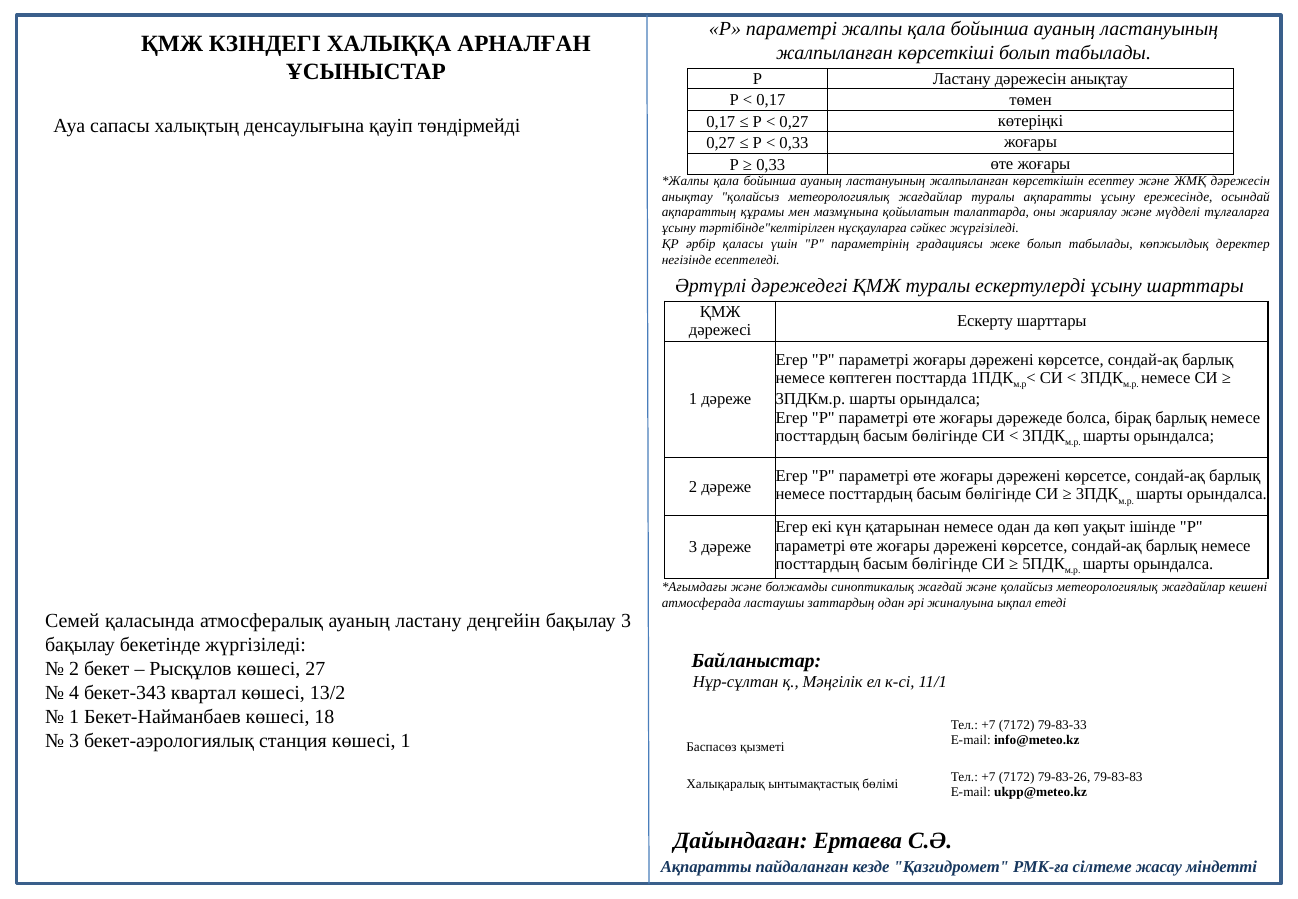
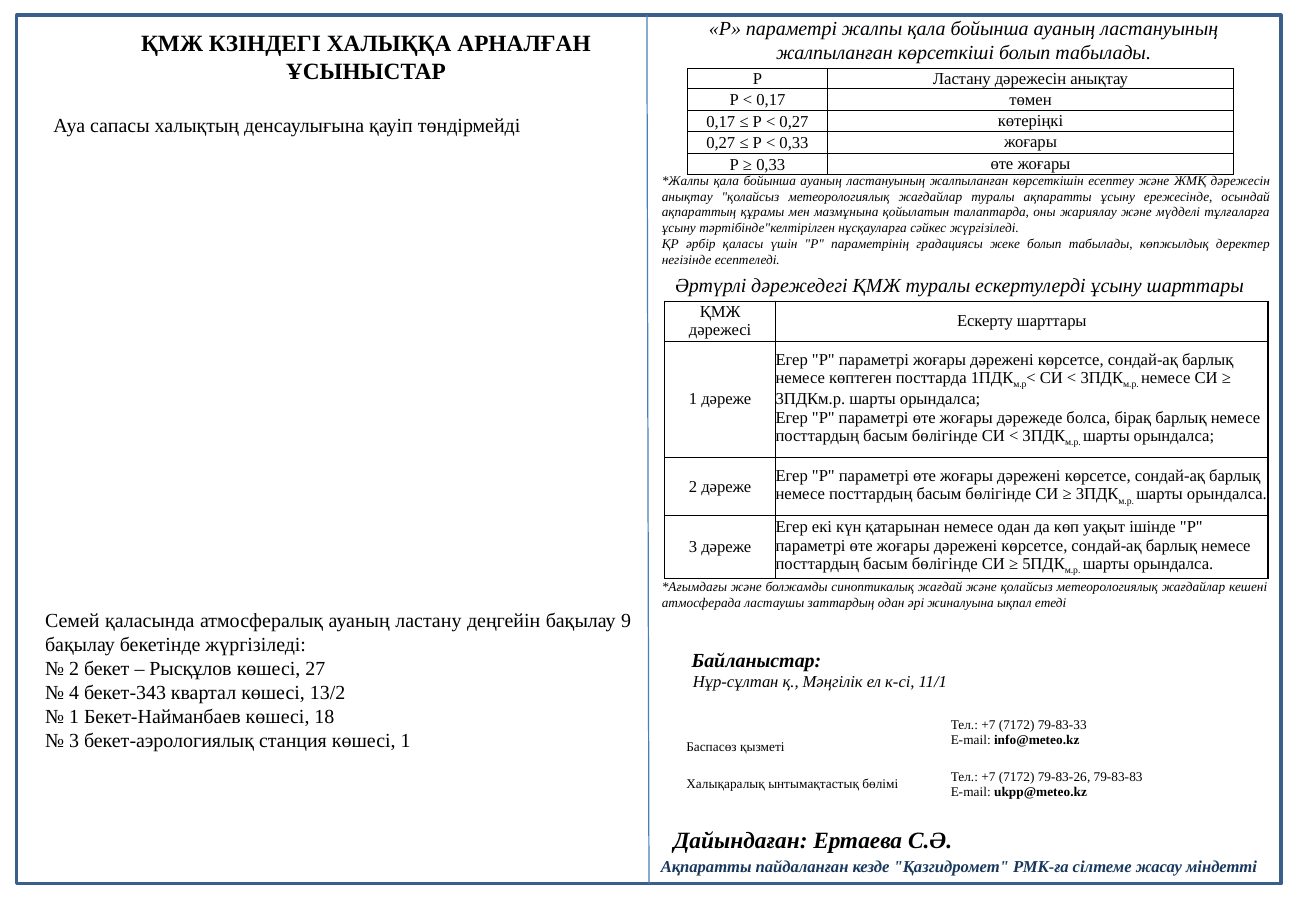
бақылау 3: 3 -> 9
